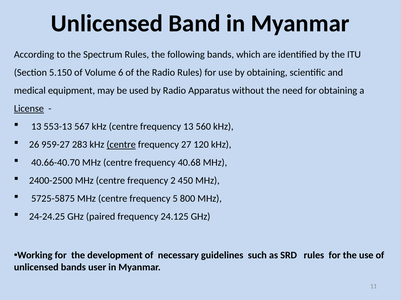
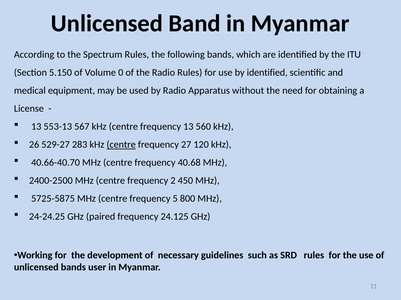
6: 6 -> 0
by obtaining: obtaining -> identified
License underline: present -> none
959-27: 959-27 -> 529-27
